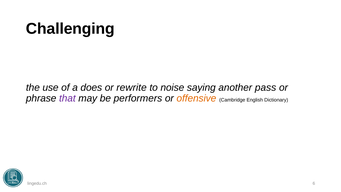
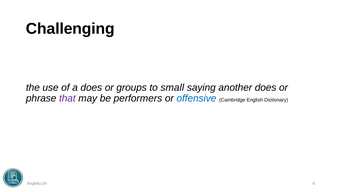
rewrite: rewrite -> groups
noise: noise -> small
another pass: pass -> does
offensive colour: orange -> blue
